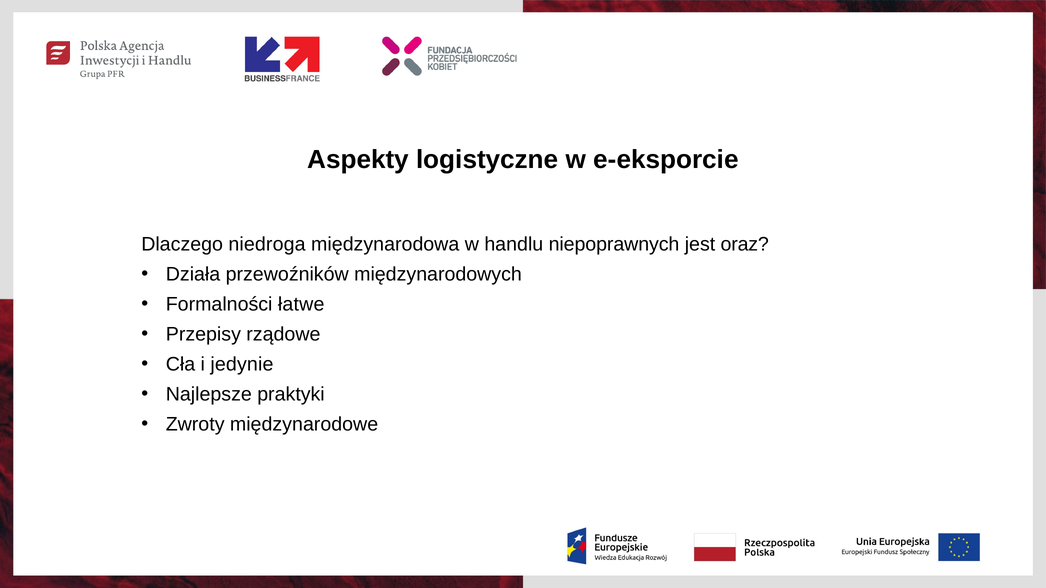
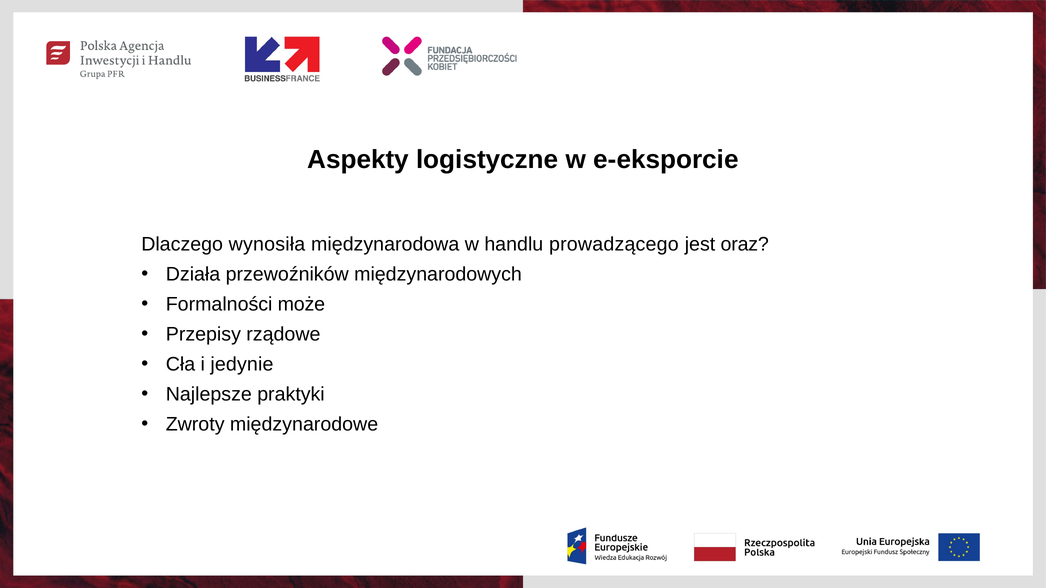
niedroga: niedroga -> wynosiła
niepoprawnych: niepoprawnych -> prowadzącego
łatwe: łatwe -> może
